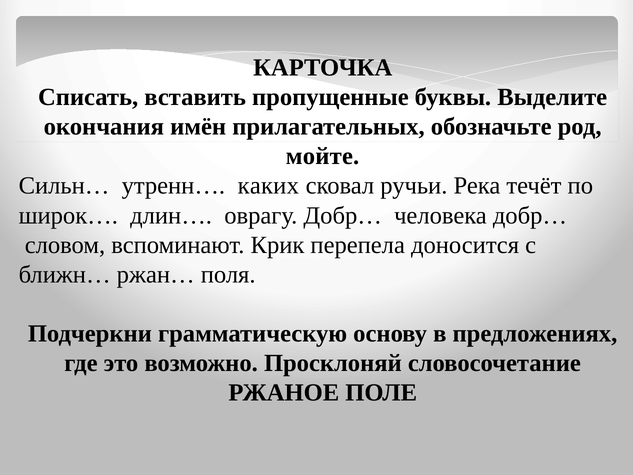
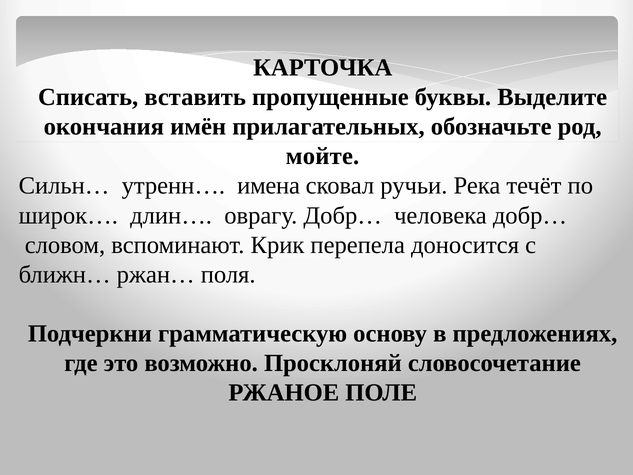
каких: каких -> имена
